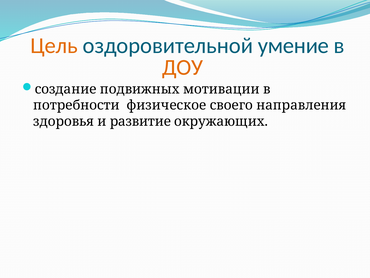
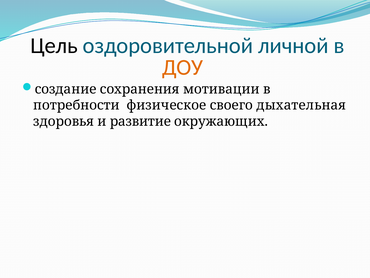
Цель colour: orange -> black
умение: умение -> личной
подвижных: подвижных -> сохранения
направления: направления -> дыхательная
